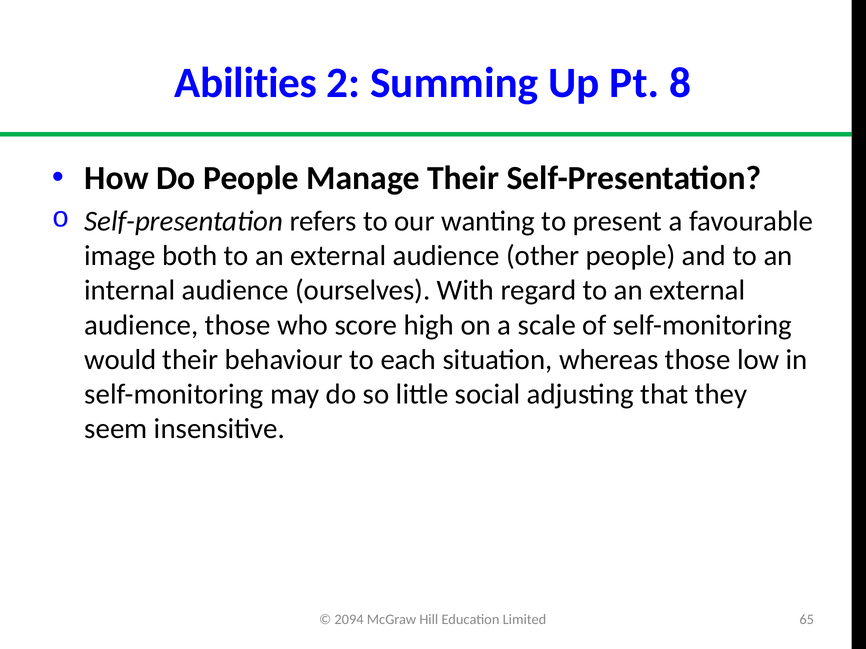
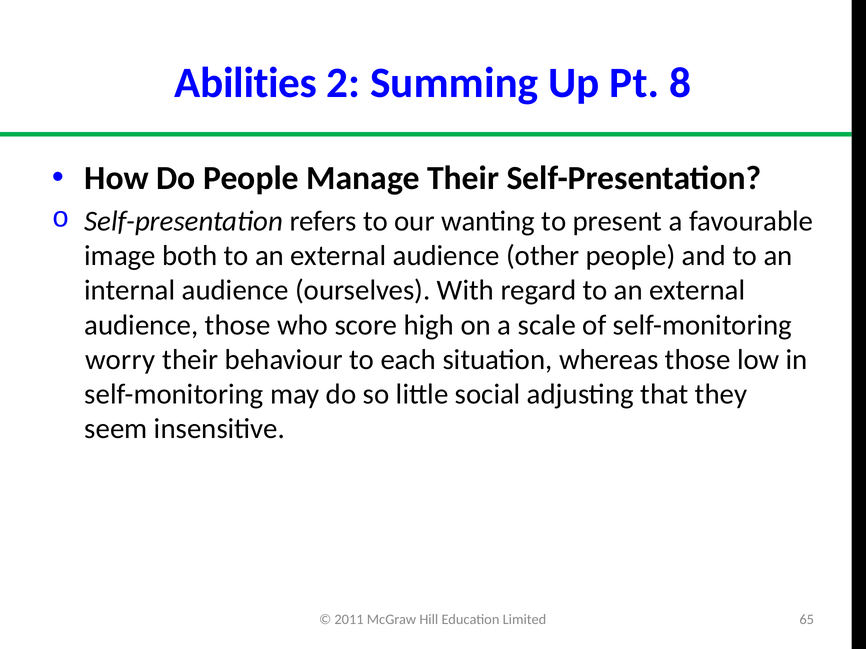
would: would -> worry
2094: 2094 -> 2011
